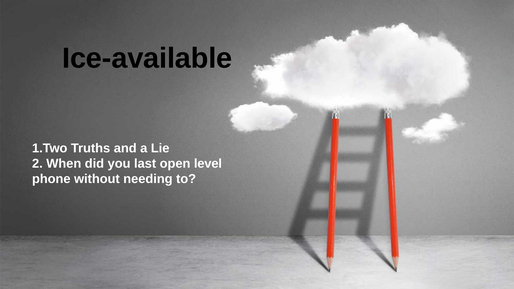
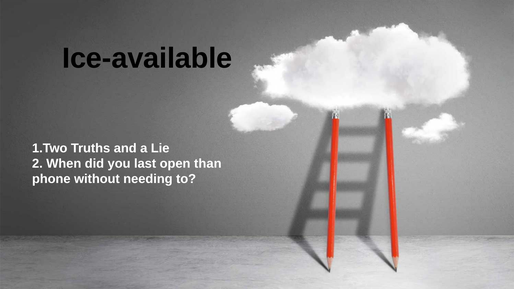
level: level -> than
